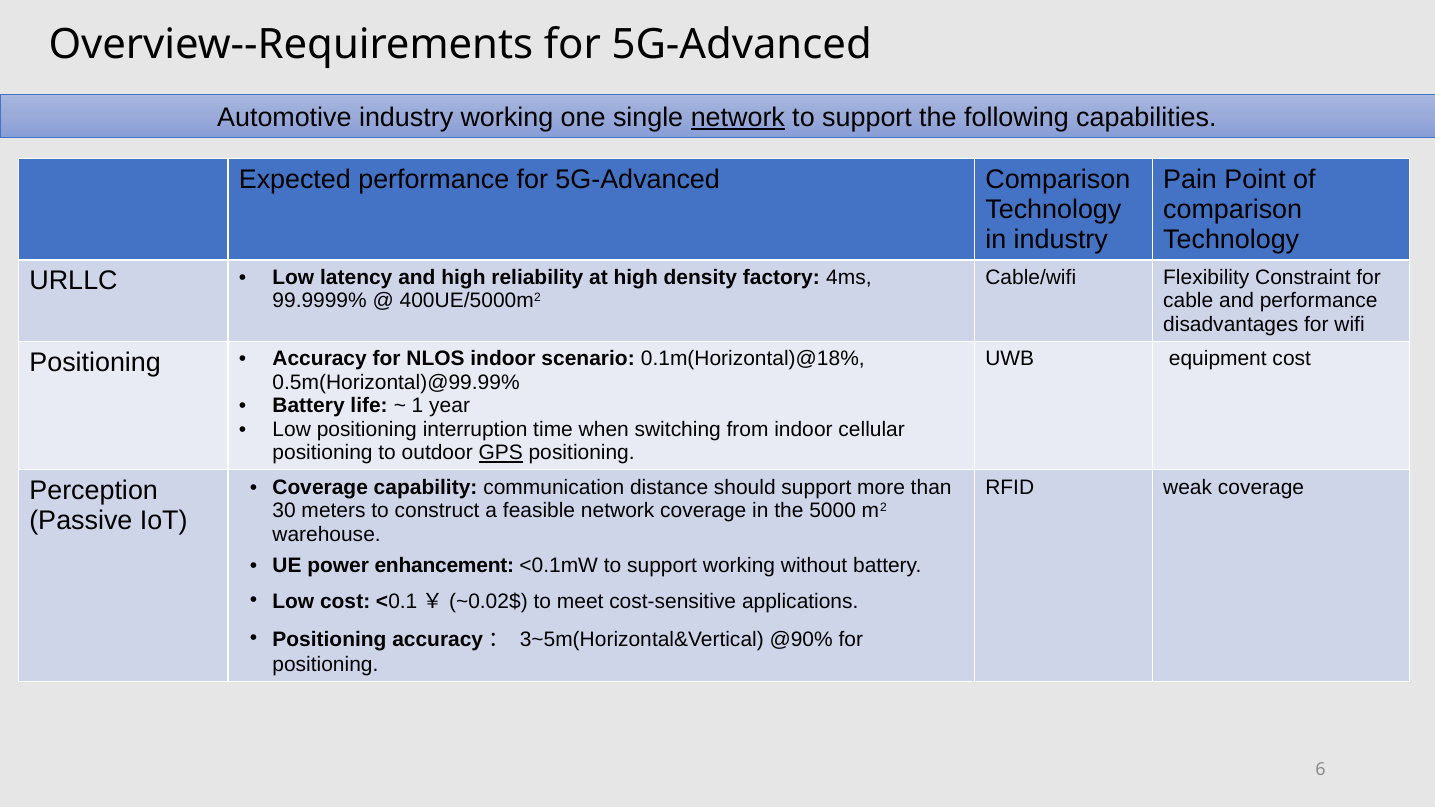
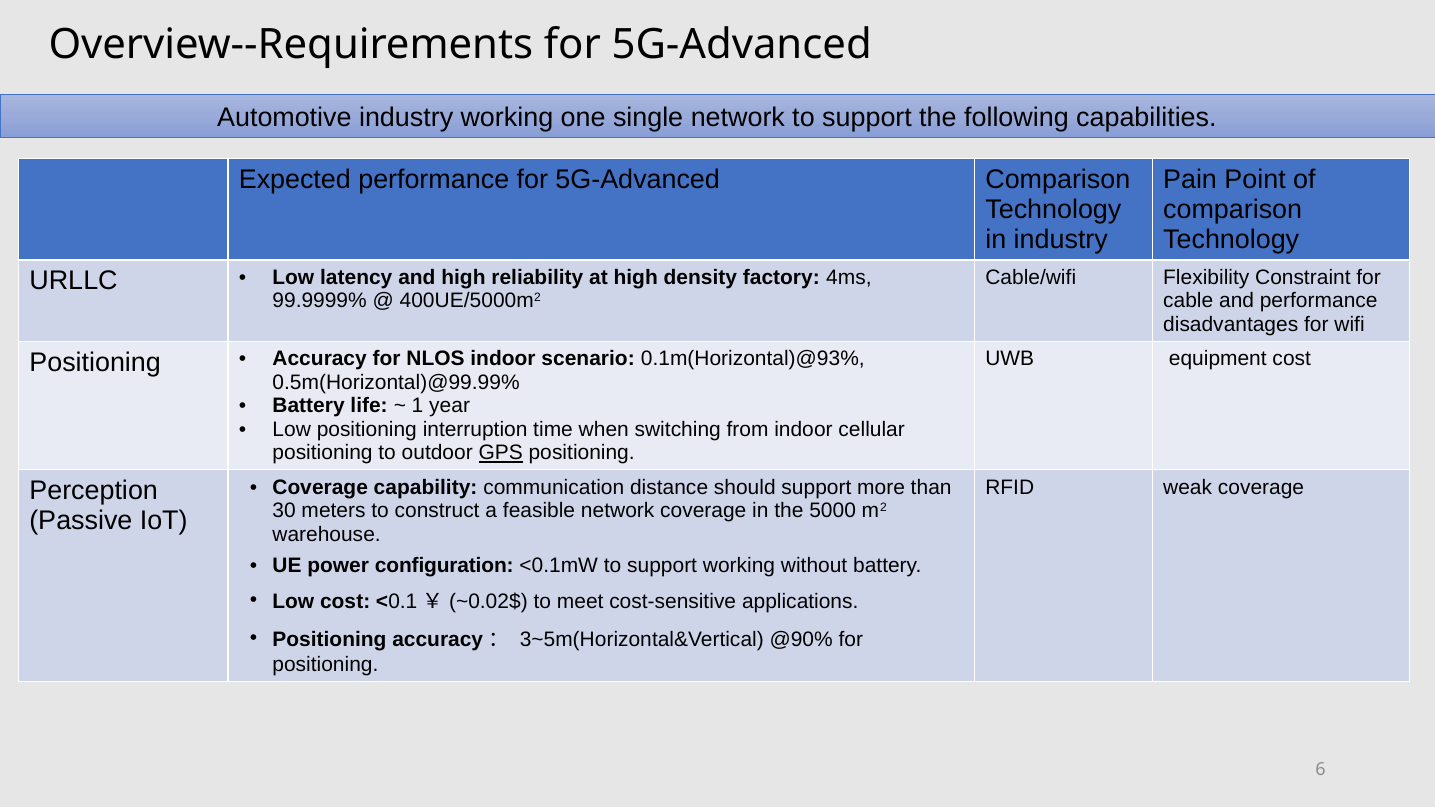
network at (738, 117) underline: present -> none
0.1m(Horizontal)@18%: 0.1m(Horizontal)@18% -> 0.1m(Horizontal)@93%
enhancement: enhancement -> configuration
